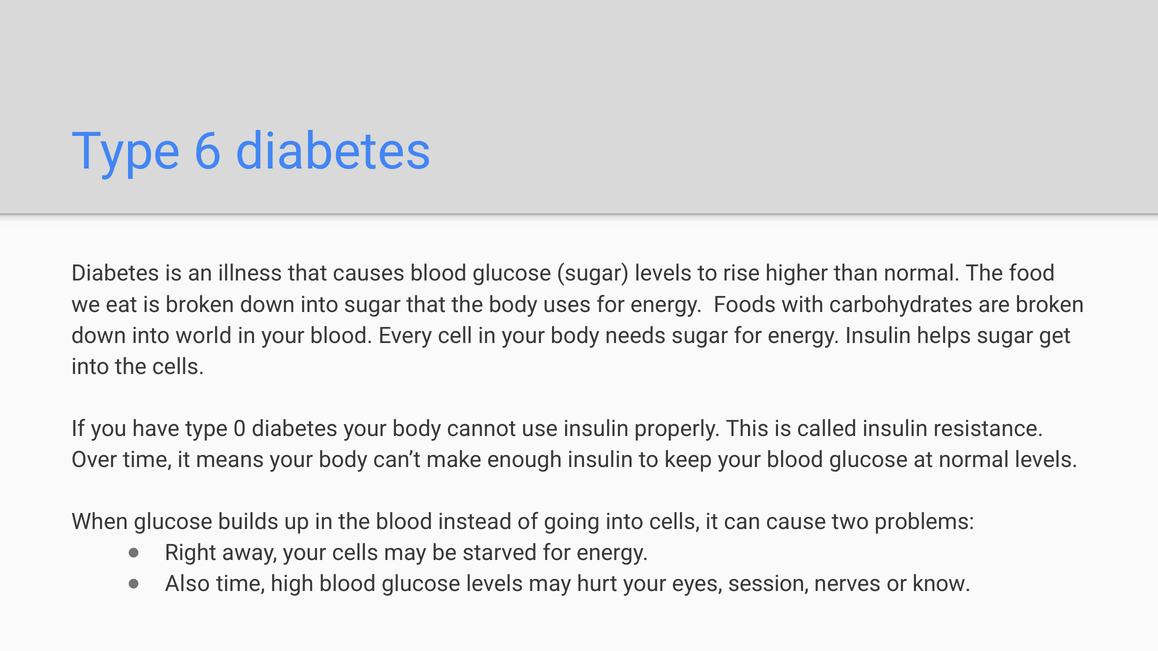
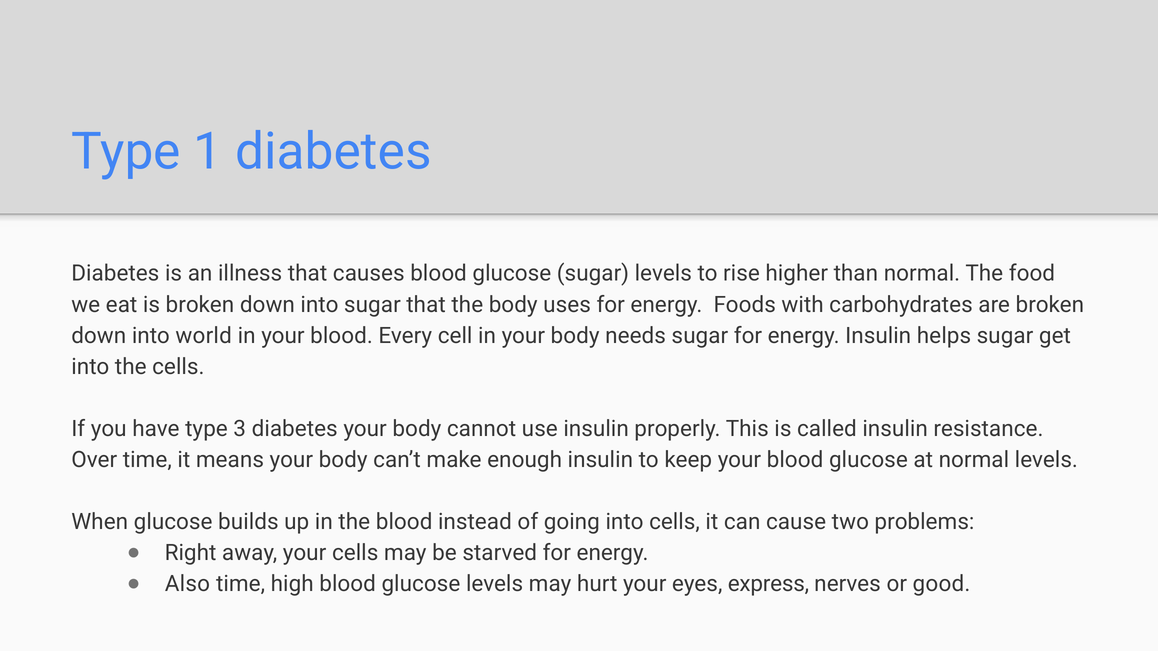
6: 6 -> 1
0: 0 -> 3
session: session -> express
know: know -> good
